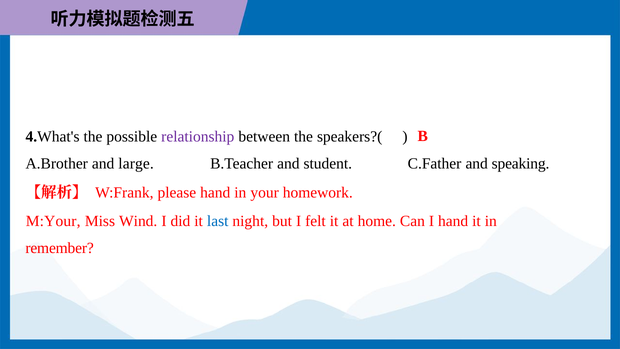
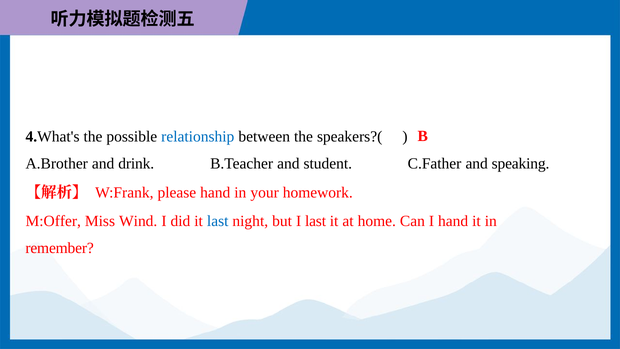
relationship colour: purple -> blue
large: large -> drink
M:Your: M:Your -> M:Offer
I felt: felt -> last
